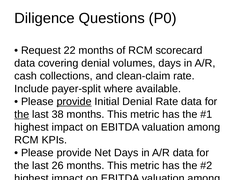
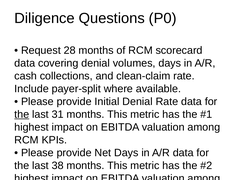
22: 22 -> 28
provide at (74, 102) underline: present -> none
38: 38 -> 31
26: 26 -> 38
